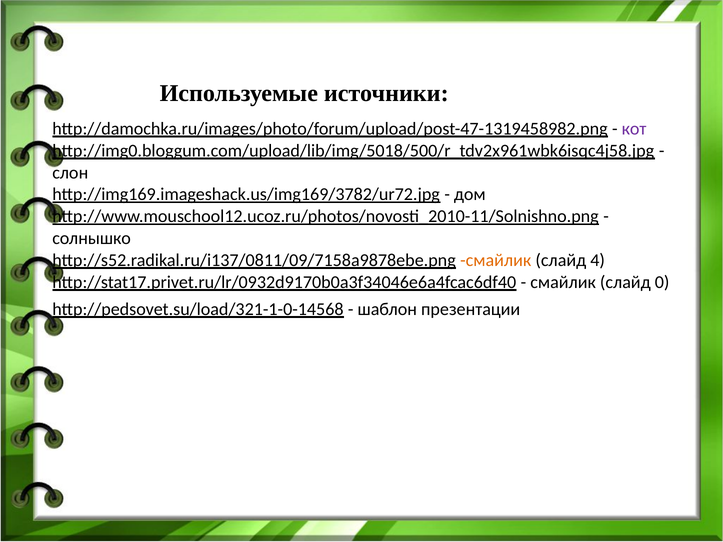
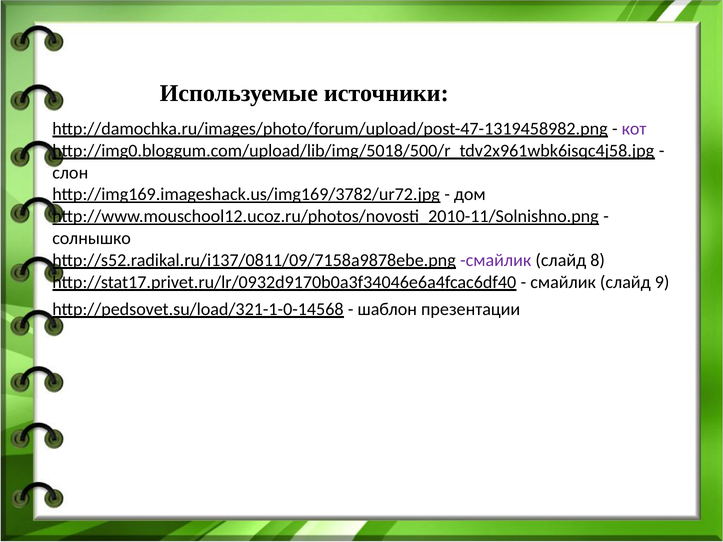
смайлик at (496, 260) colour: orange -> purple
4: 4 -> 8
0: 0 -> 9
